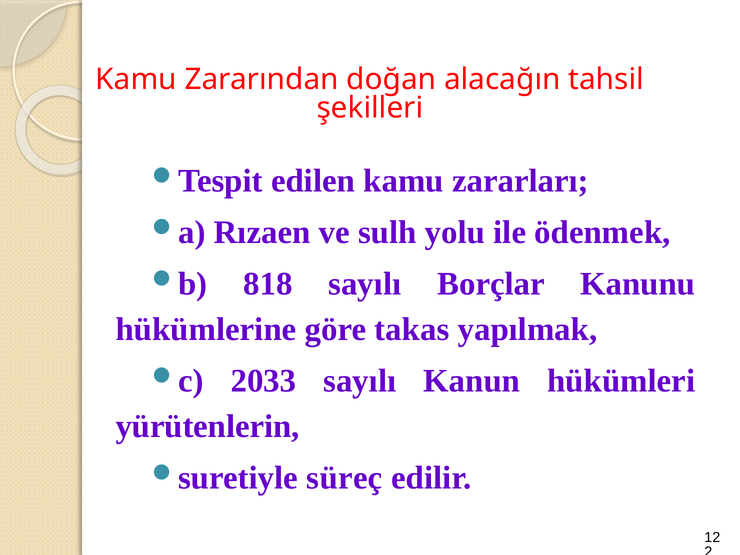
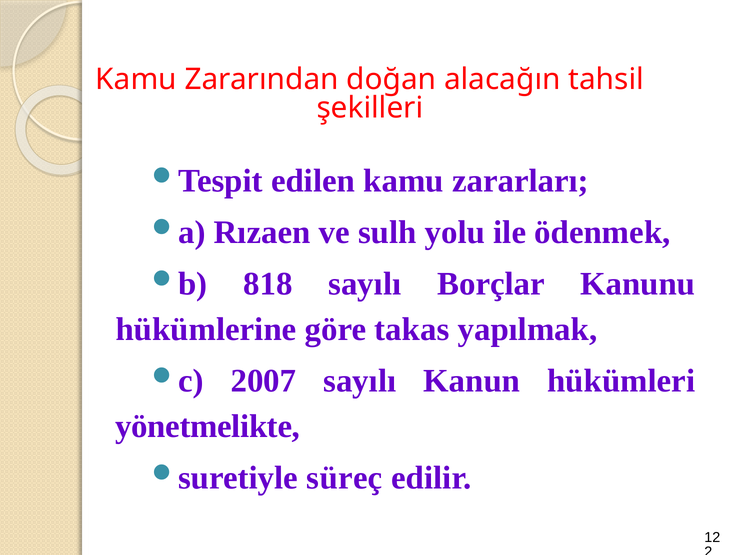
2033: 2033 -> 2007
yürütenlerin: yürütenlerin -> yönetmelikte
